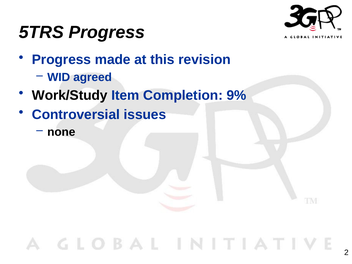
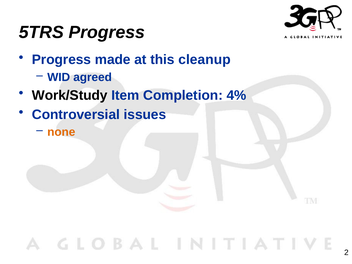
revision: revision -> cleanup
9%: 9% -> 4%
none colour: black -> orange
